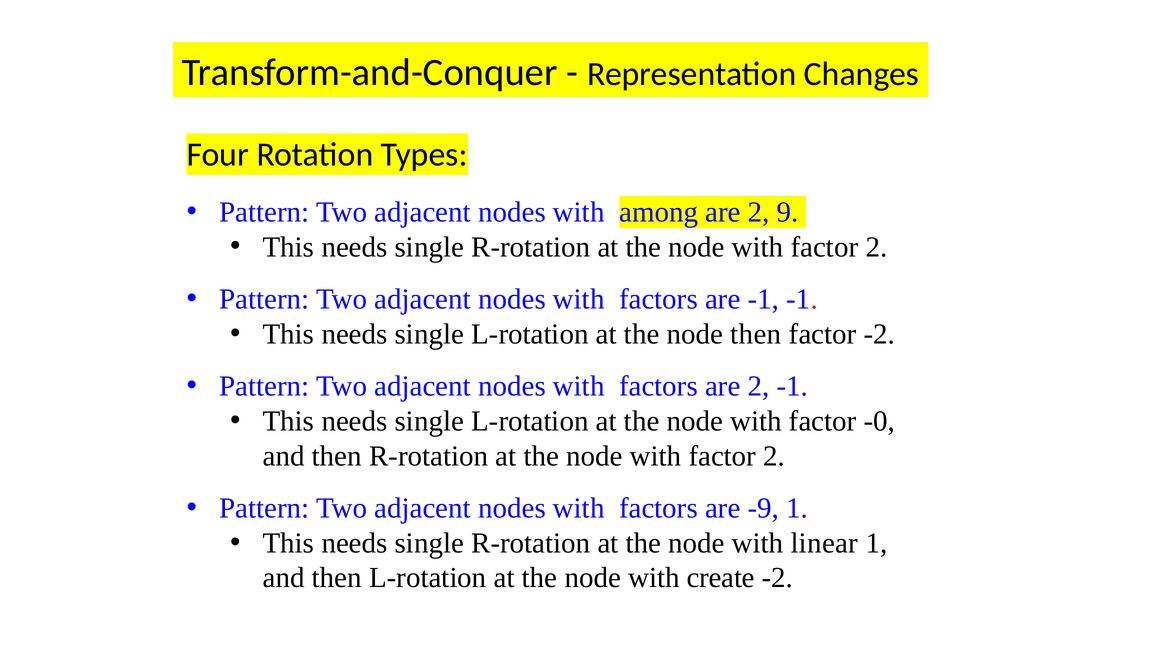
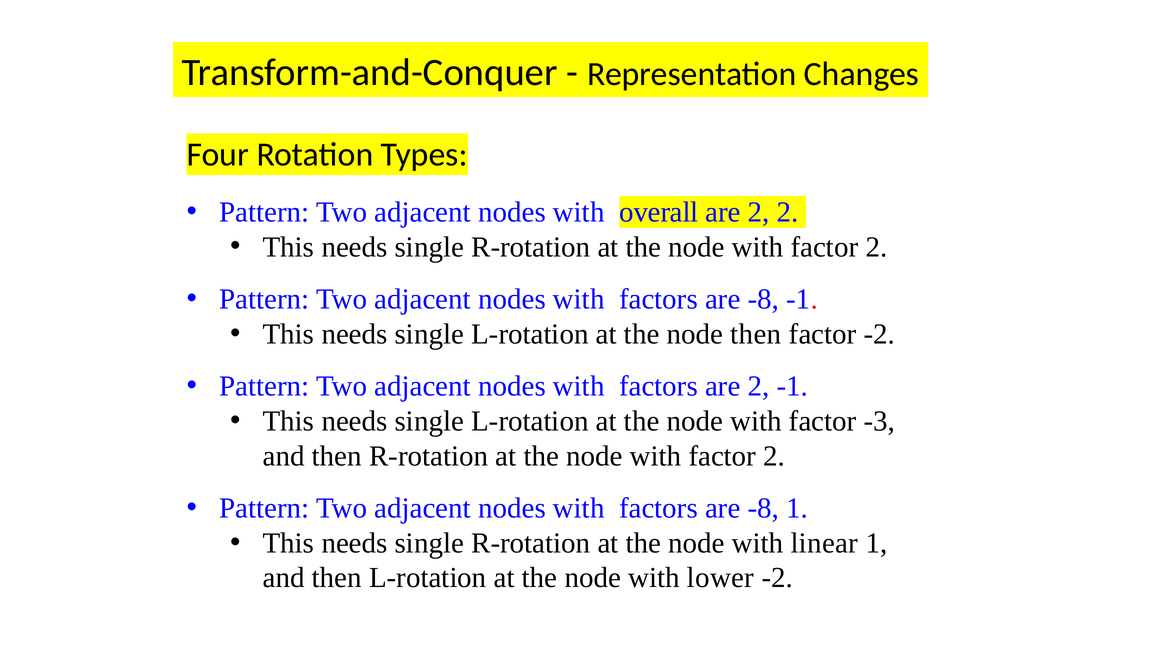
among: among -> overall
2 9: 9 -> 2
-1 at (763, 299): -1 -> -8
-0: -0 -> -3
-9 at (763, 508): -9 -> -8
create: create -> lower
